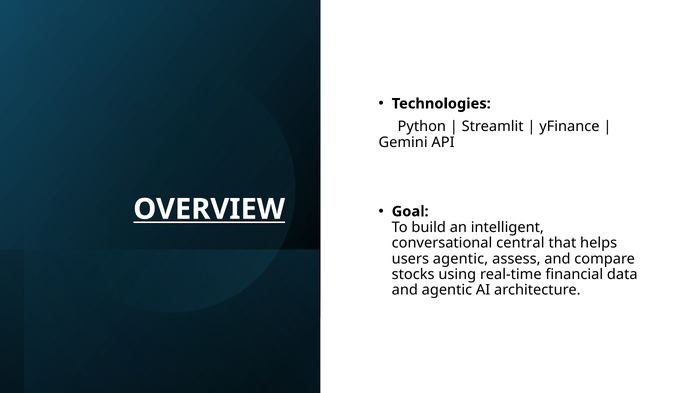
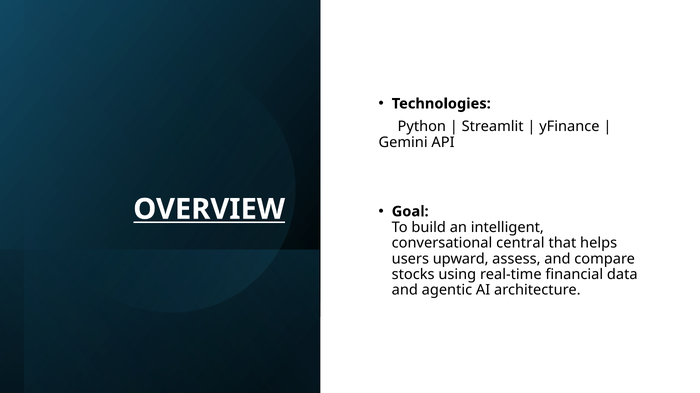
users agentic: agentic -> upward
